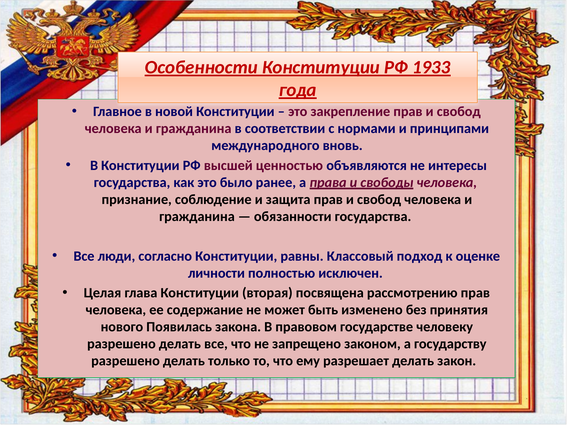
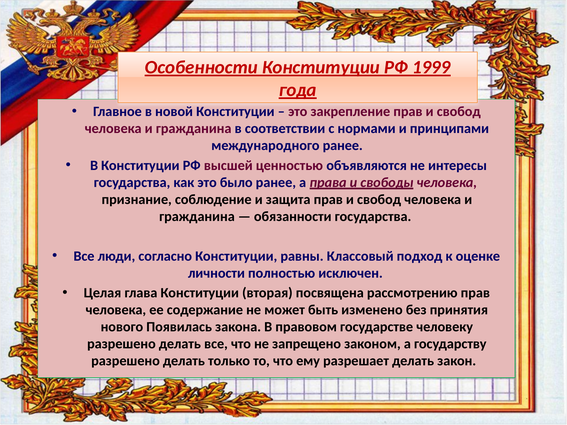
1933: 1933 -> 1999
международного вновь: вновь -> ранее
